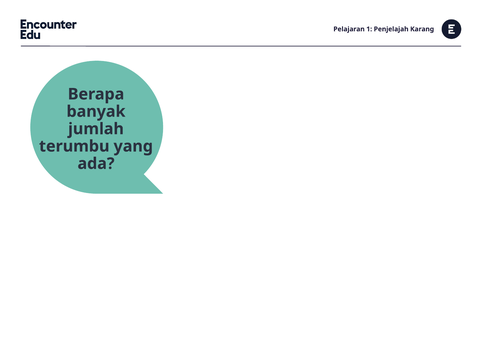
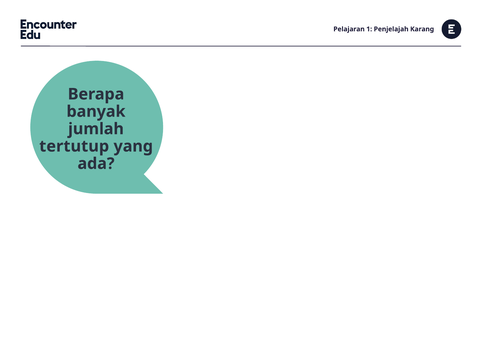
terumbu: terumbu -> tertutup
